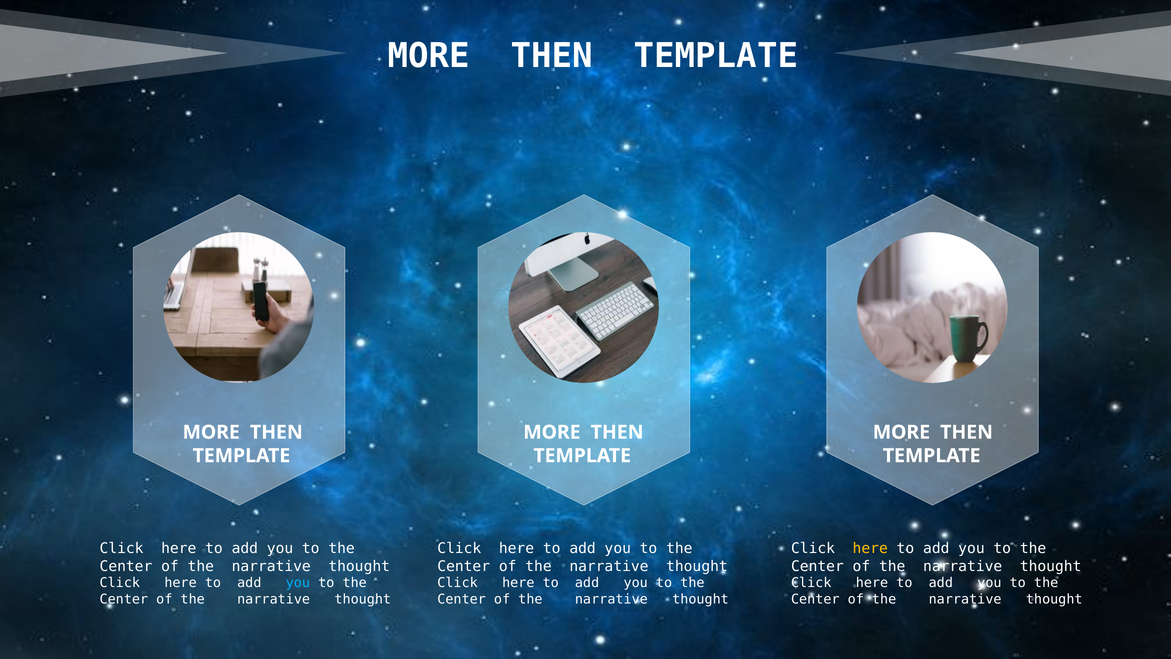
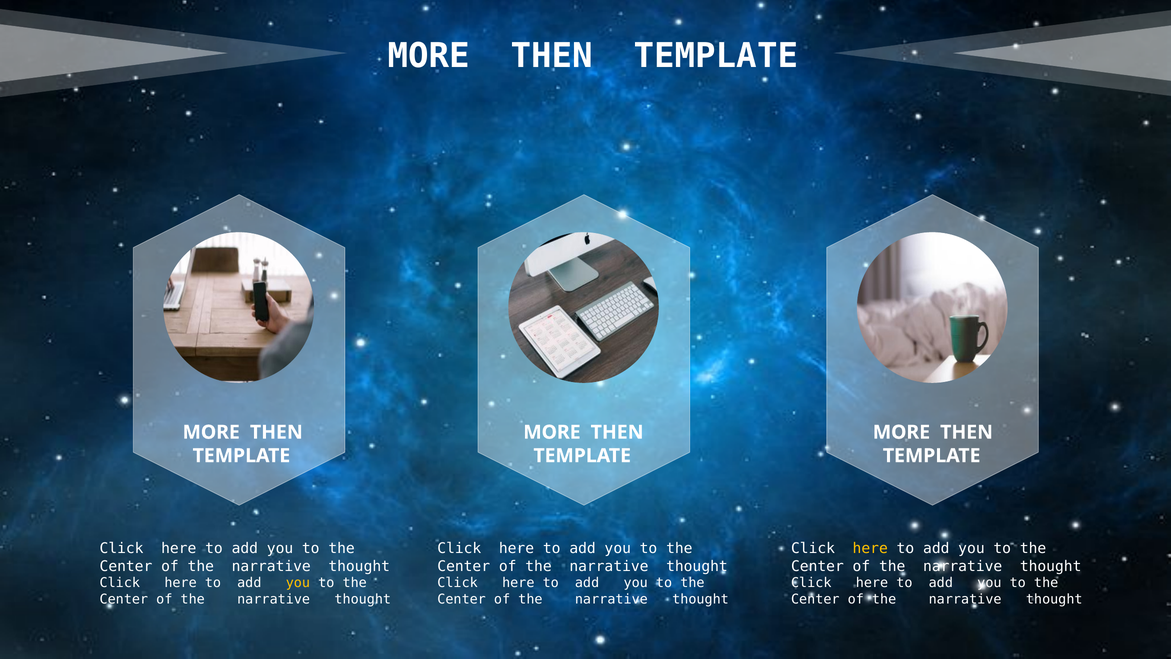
you at (298, 583) colour: light blue -> yellow
